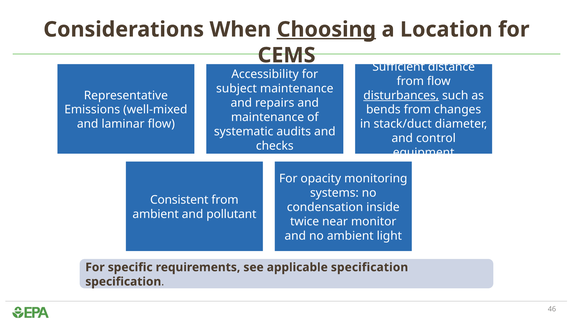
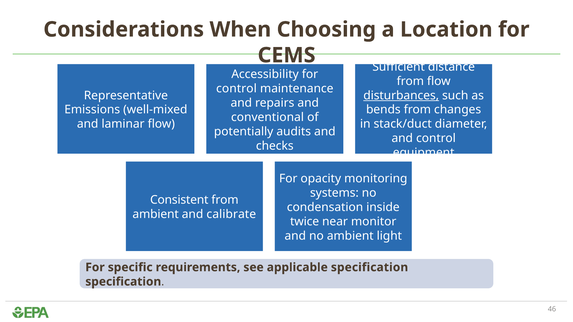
Choosing underline: present -> none
subject at (236, 89): subject -> control
maintenance at (268, 117): maintenance -> conventional
systematic: systematic -> potentially
pollutant: pollutant -> calibrate
